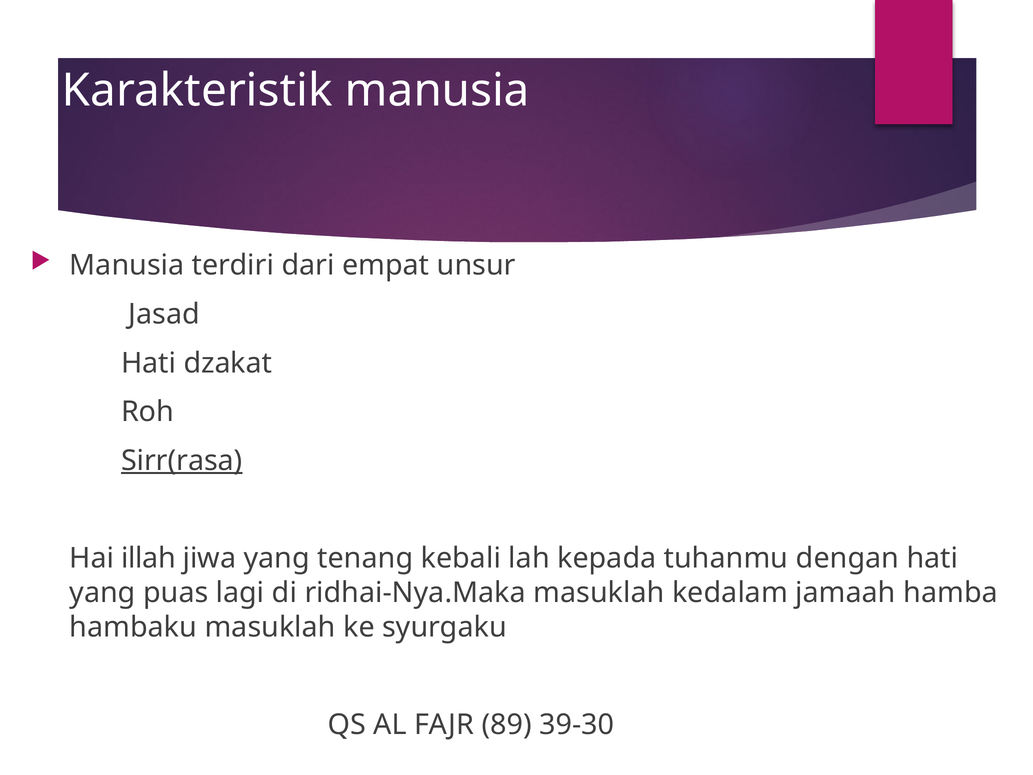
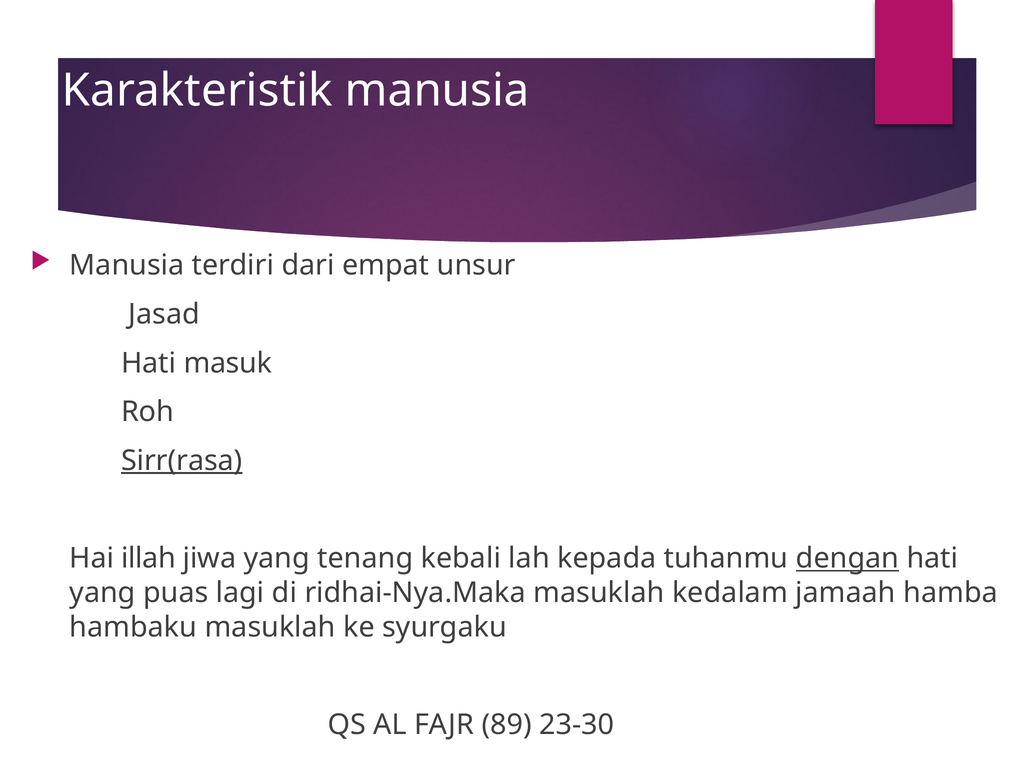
dzakat: dzakat -> masuk
dengan underline: none -> present
39-30: 39-30 -> 23-30
